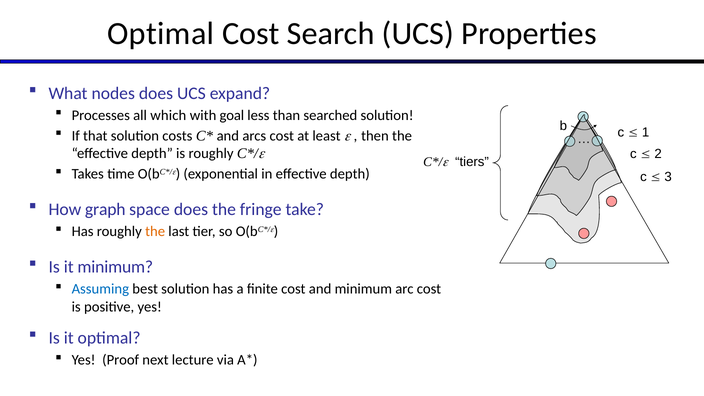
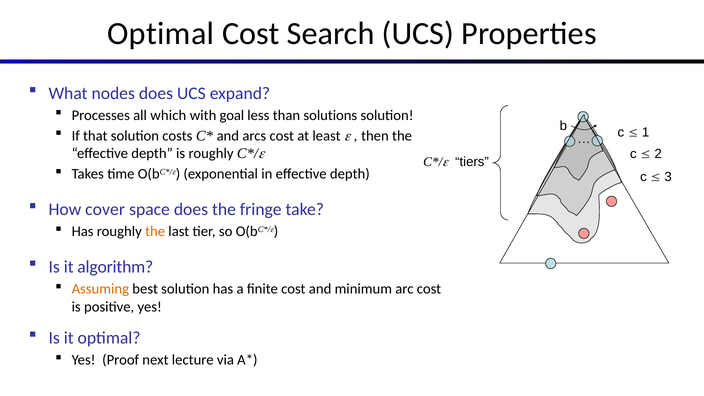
searched: searched -> solutions
graph: graph -> cover
it minimum: minimum -> algorithm
Assuming colour: blue -> orange
